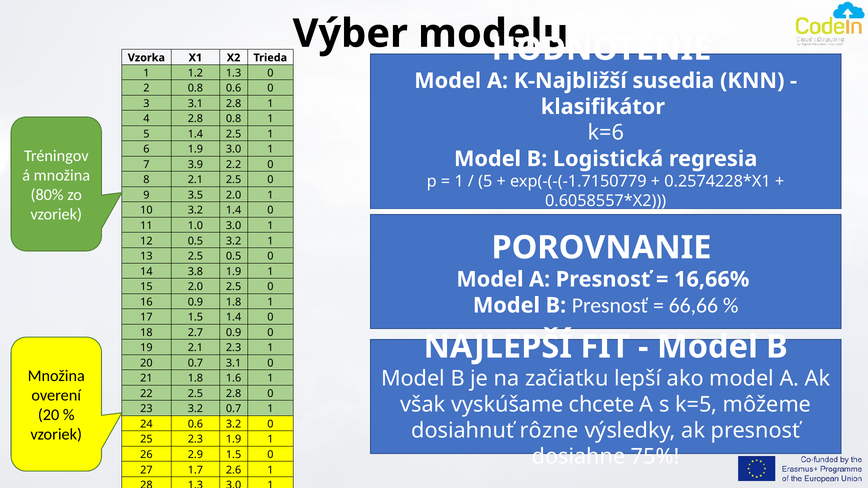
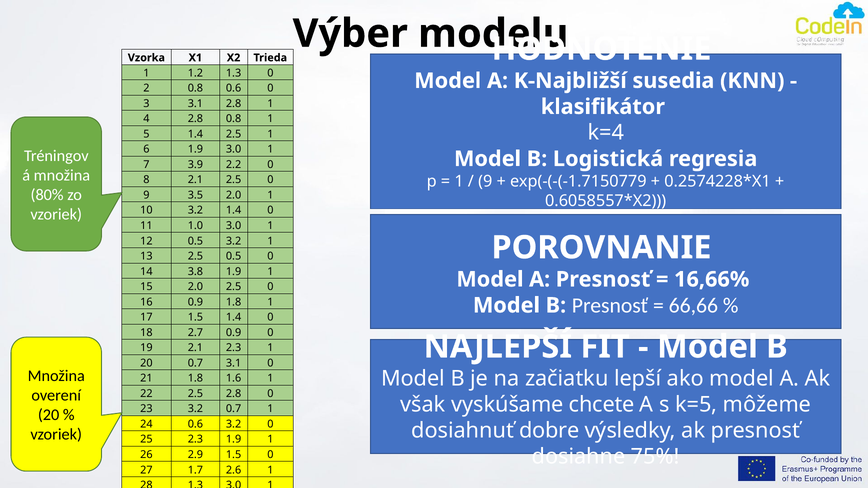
k=6: k=6 -> k=4
5 at (485, 181): 5 -> 9
rôzne: rôzne -> dobre
